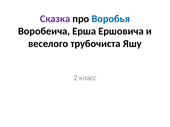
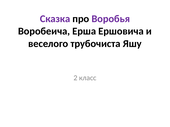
Воробья colour: blue -> purple
